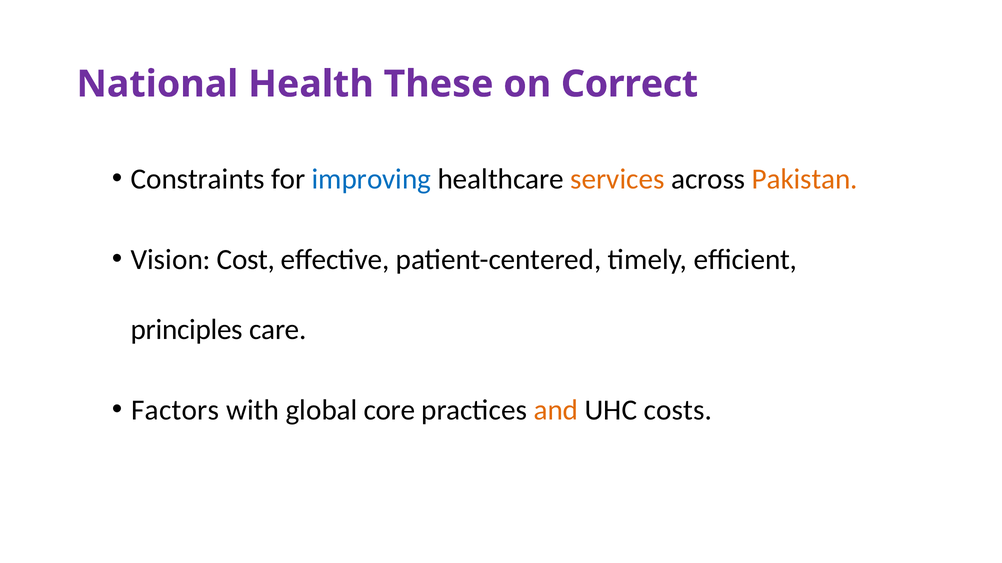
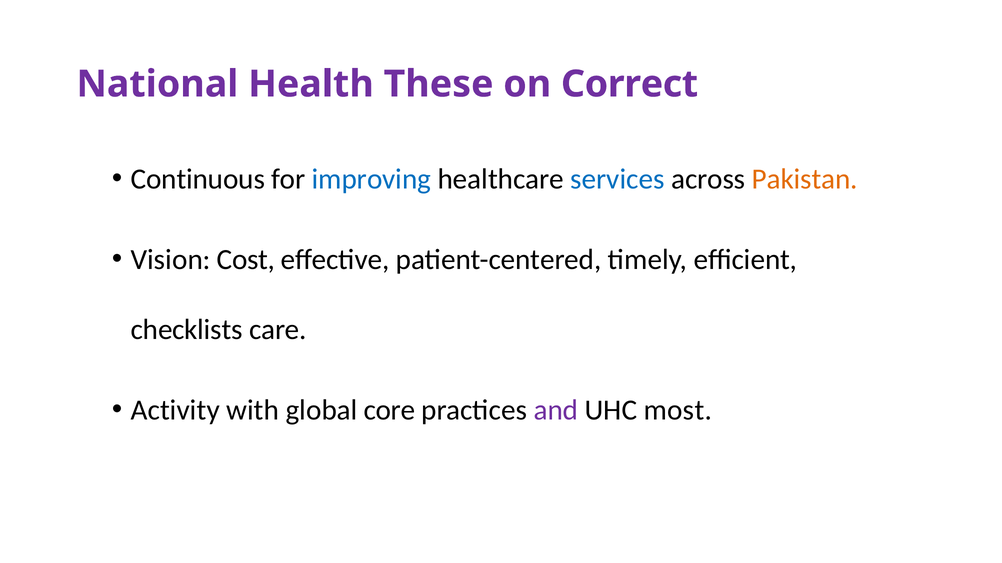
Constraints: Constraints -> Continuous
services colour: orange -> blue
principles: principles -> checklists
Factors: Factors -> Activity
and colour: orange -> purple
costs: costs -> most
